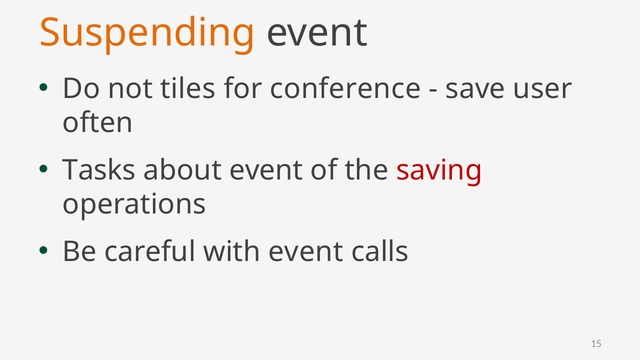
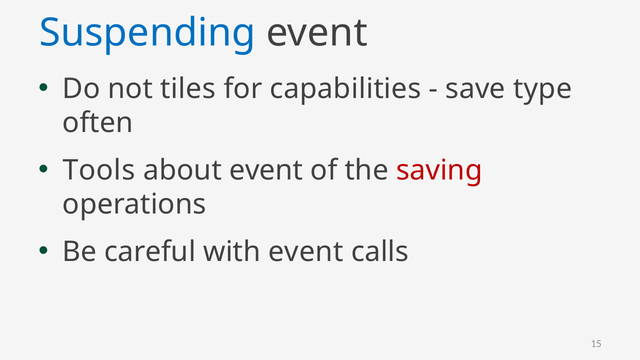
Suspending colour: orange -> blue
conference: conference -> capabilities
user: user -> type
Tasks: Tasks -> Tools
